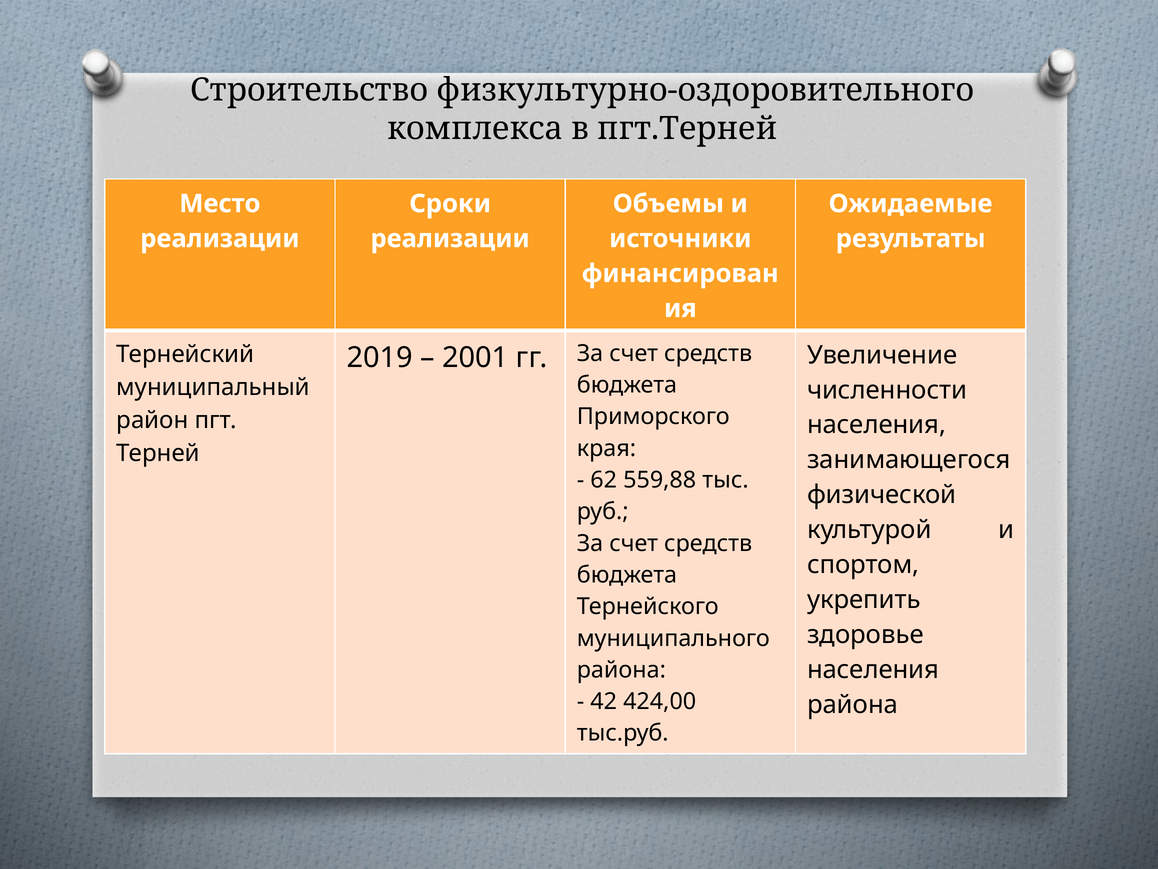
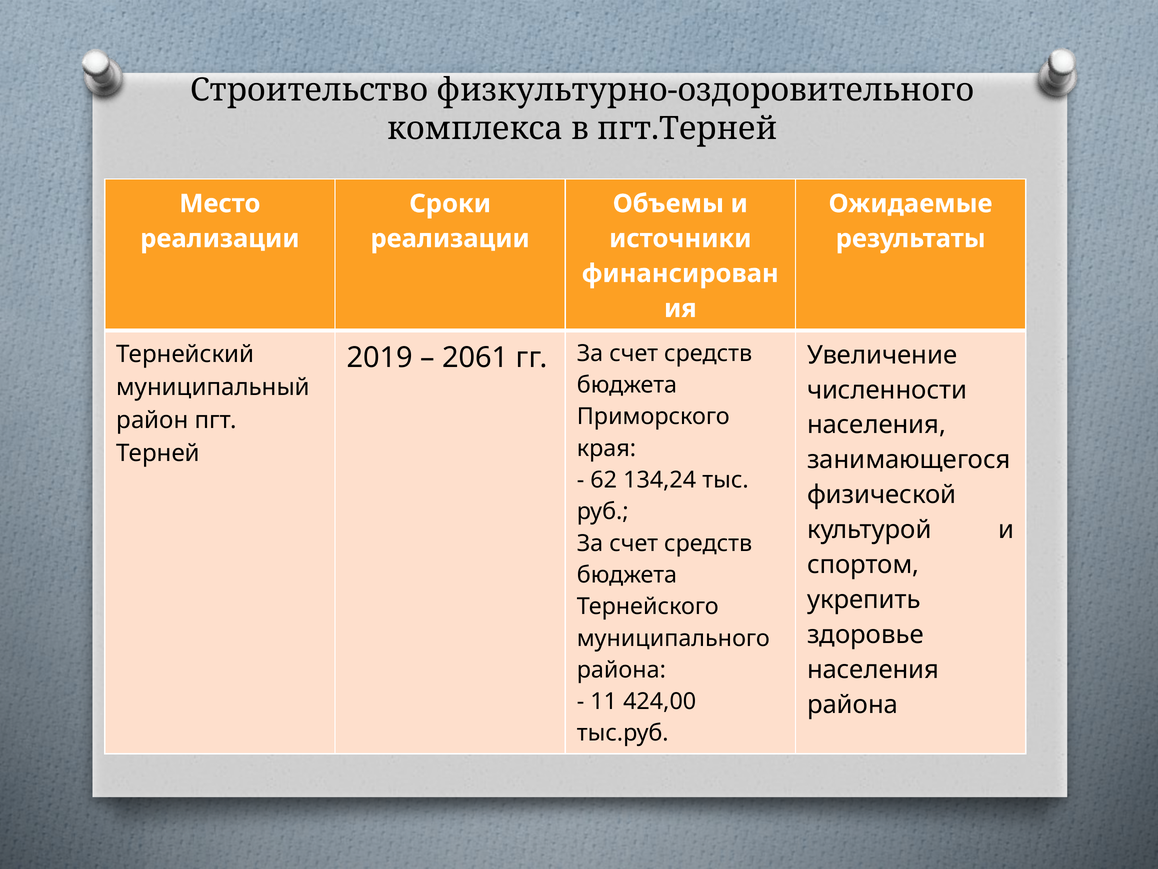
2001: 2001 -> 2061
559,88: 559,88 -> 134,24
42: 42 -> 11
